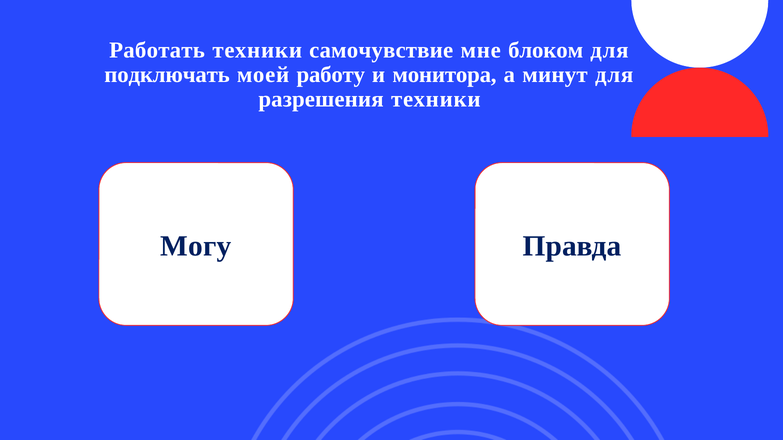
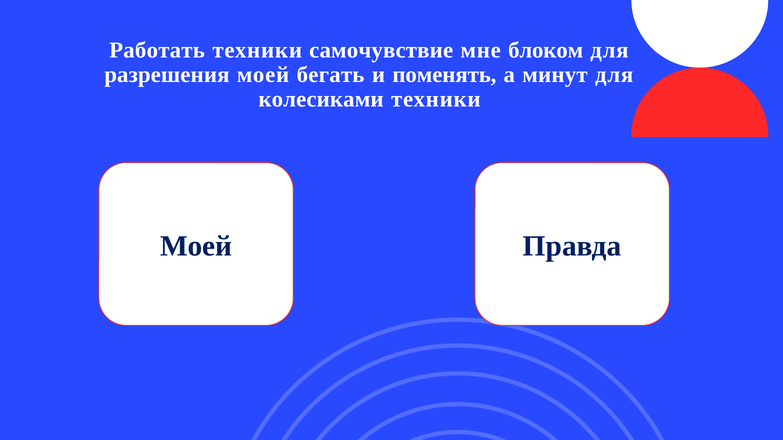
подключать: подключать -> разрешения
работу: работу -> бегать
монитора: монитора -> поменять
разрешения: разрешения -> колесиками
Могу at (196, 246): Могу -> Моей
